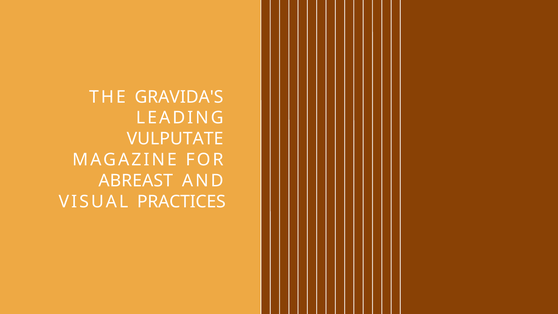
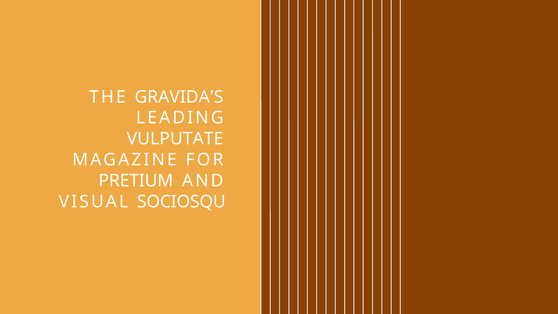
ABREAST: ABREAST -> PRETIUM
PRACTICES: PRACTICES -> SOCIOSQU
